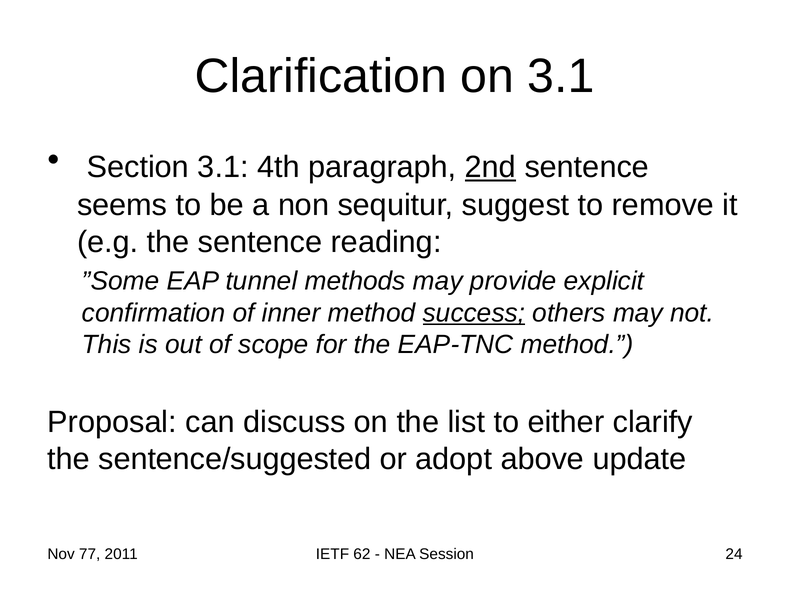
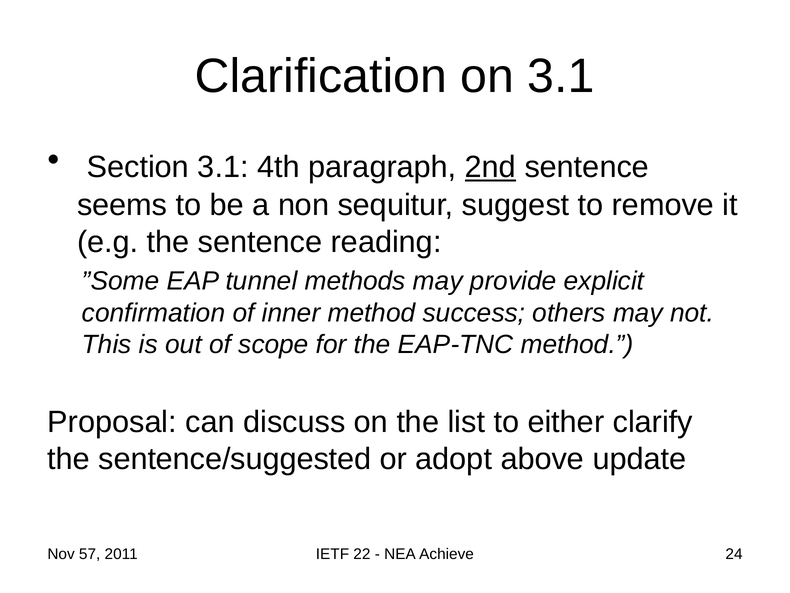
success underline: present -> none
77: 77 -> 57
62: 62 -> 22
Session: Session -> Achieve
